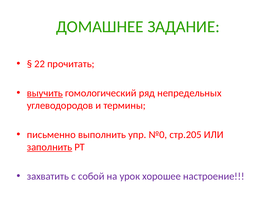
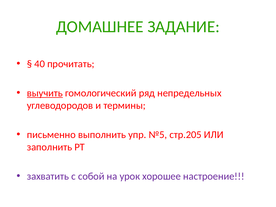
22: 22 -> 40
№0: №0 -> №5
заполнить underline: present -> none
